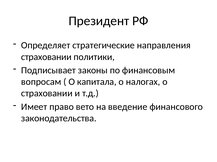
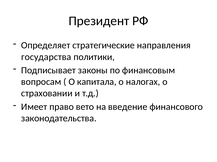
страховании at (46, 57): страховании -> государства
